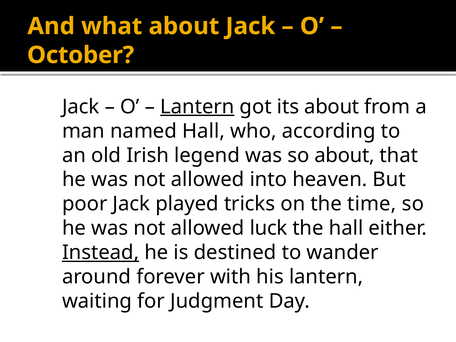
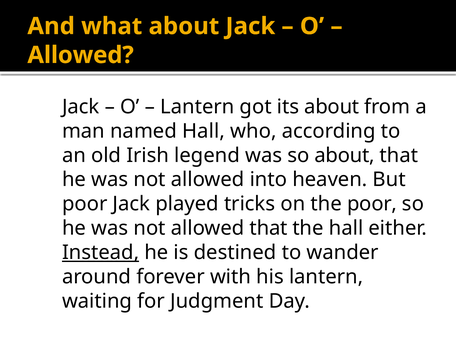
October at (81, 55): October -> Allowed
Lantern at (197, 107) underline: present -> none
the time: time -> poor
allowed luck: luck -> that
